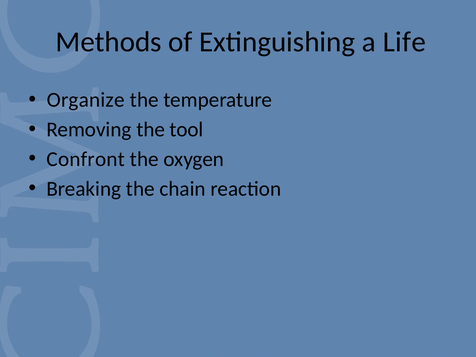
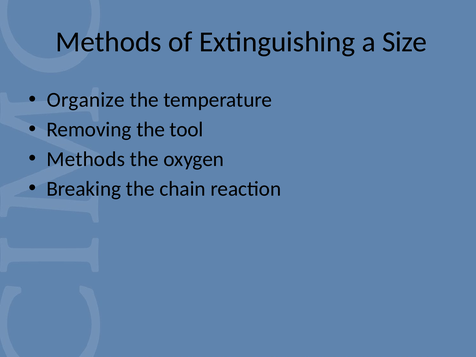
Life: Life -> Size
Confront at (86, 159): Confront -> Methods
